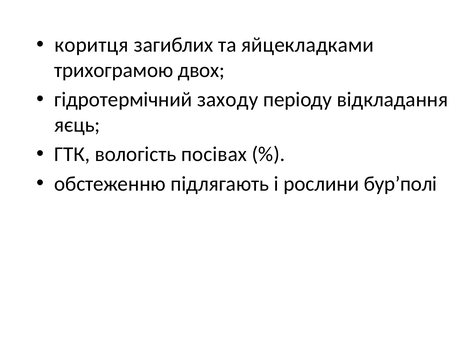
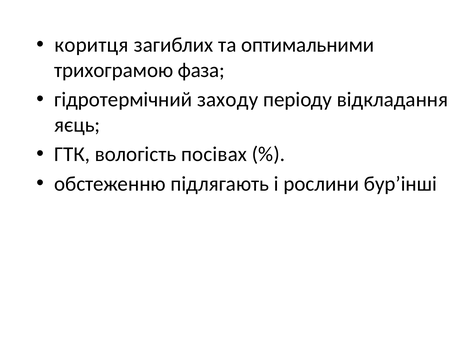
яйцекладками: яйцекладками -> оптимальними
двох: двох -> фаза
бур’полі: бур’полі -> бур’інші
